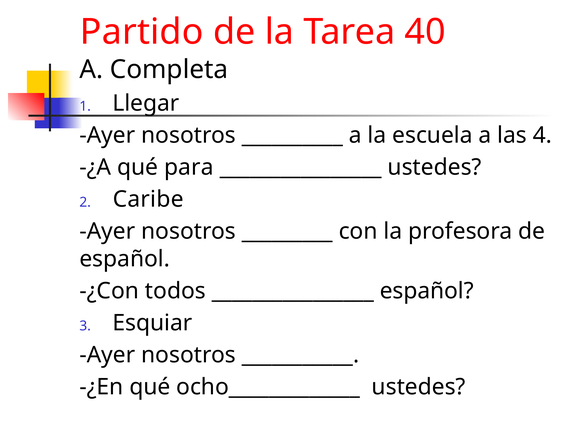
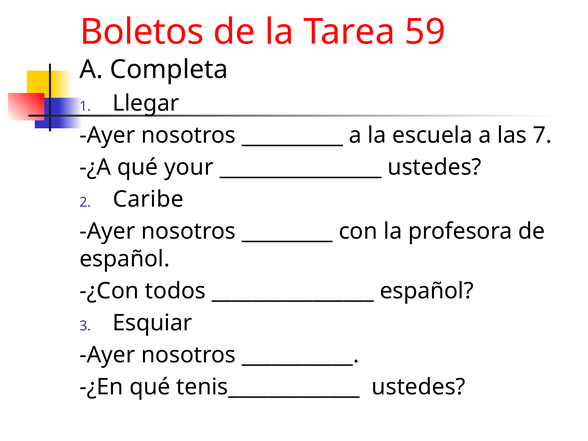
Partido: Partido -> Boletos
40: 40 -> 59
4: 4 -> 7
para: para -> your
ocho_____________: ocho_____________ -> tenis_____________
